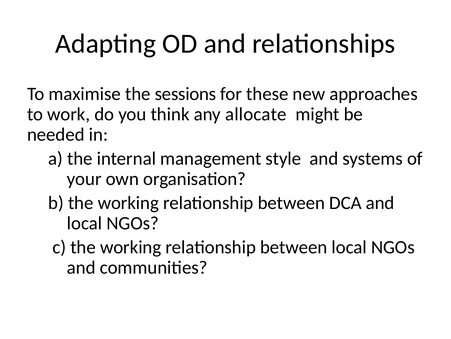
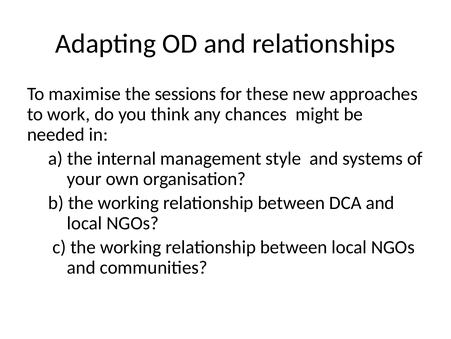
allocate: allocate -> chances
